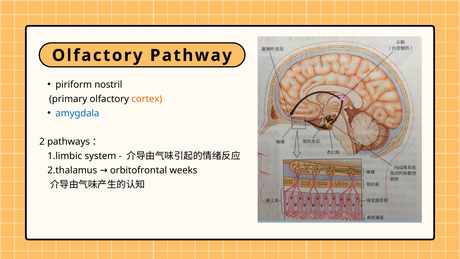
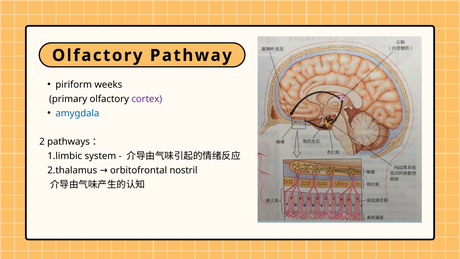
nostril: nostril -> weeks
cortex colour: orange -> purple
weeks: weeks -> nostril
